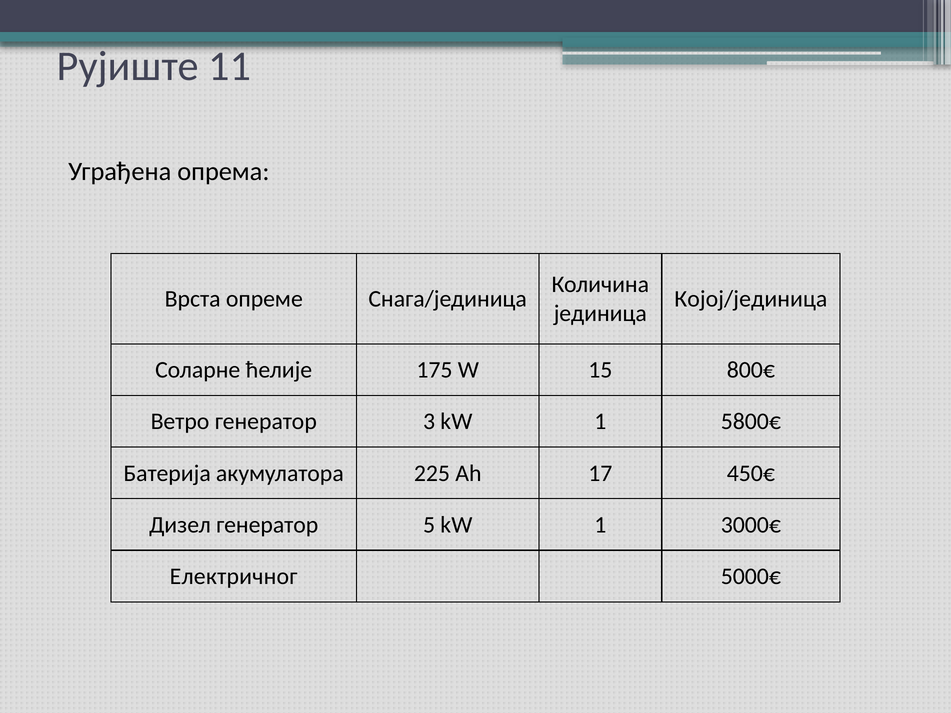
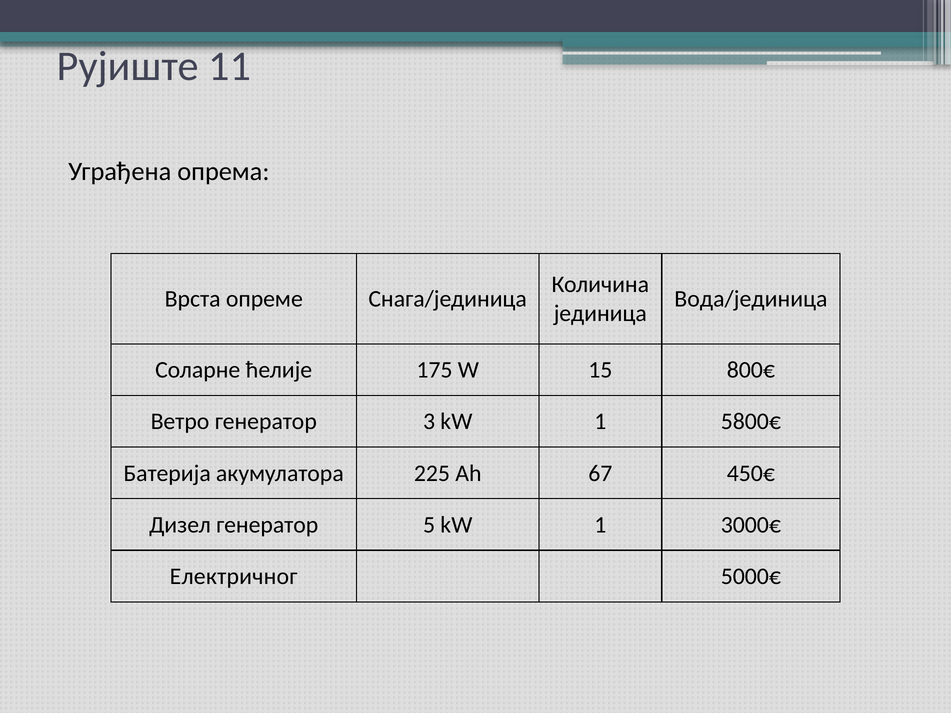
Којој/јединица: Којој/јединица -> Вода/јединица
17: 17 -> 67
